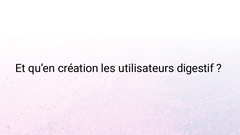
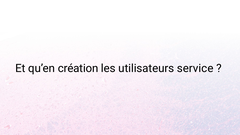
digestif: digestif -> service
